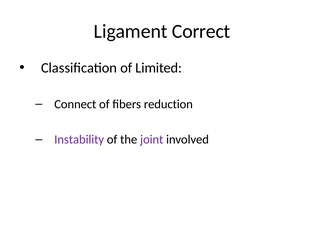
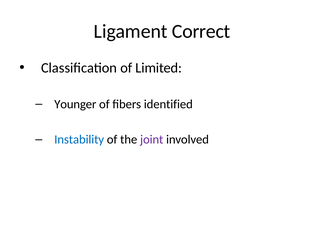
Connect: Connect -> Younger
reduction: reduction -> identified
Instability colour: purple -> blue
